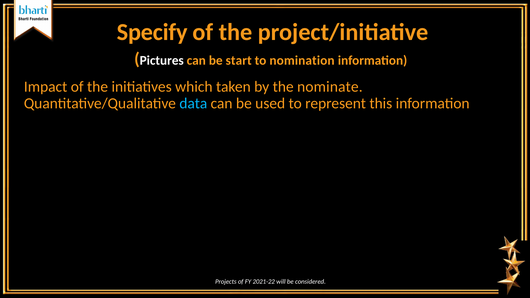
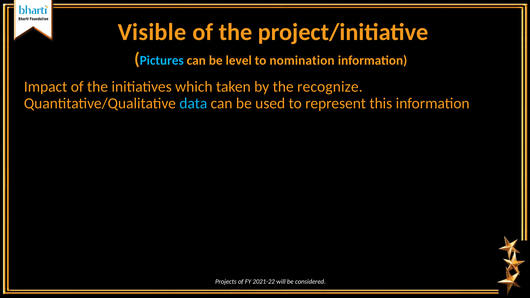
Specify: Specify -> Visible
Pictures colour: white -> light blue
start: start -> level
nominate: nominate -> recognize
